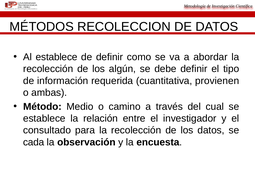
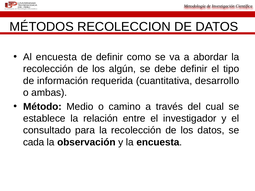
Al establece: establece -> encuesta
provienen: provienen -> desarrollo
